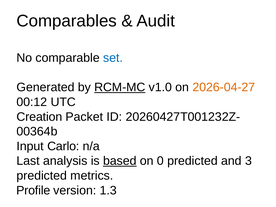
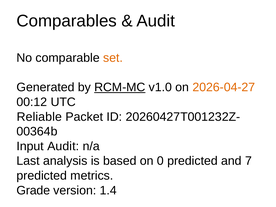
set colour: blue -> orange
Creation: Creation -> Reliable
Input Carlo: Carlo -> Audit
based underline: present -> none
3: 3 -> 7
Profile: Profile -> Grade
1.3: 1.3 -> 1.4
